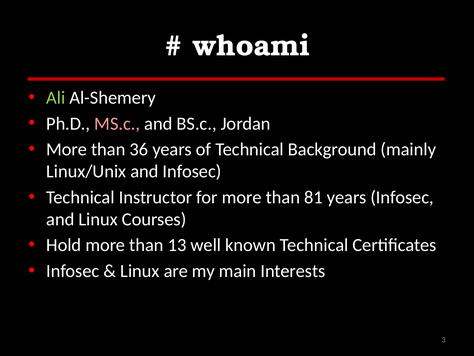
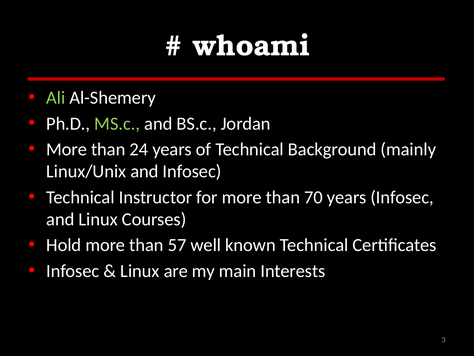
MS.c colour: pink -> light green
36: 36 -> 24
81: 81 -> 70
13: 13 -> 57
